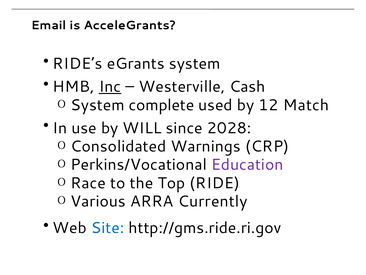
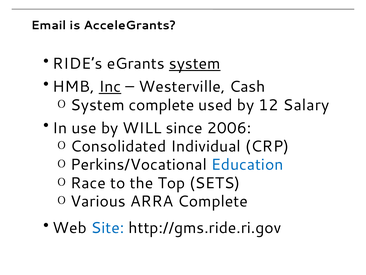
system at (195, 64) underline: none -> present
Match: Match -> Salary
2028: 2028 -> 2006
Warnings: Warnings -> Individual
Education colour: purple -> blue
RIDE: RIDE -> SETS
ARRA Currently: Currently -> Complete
